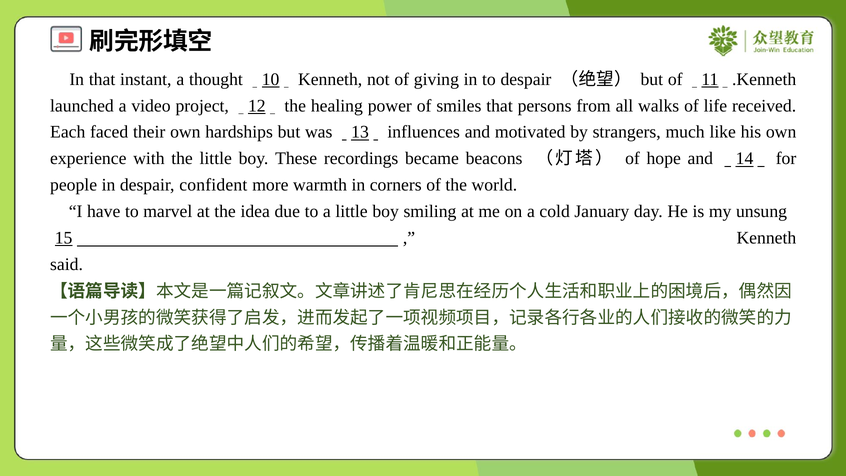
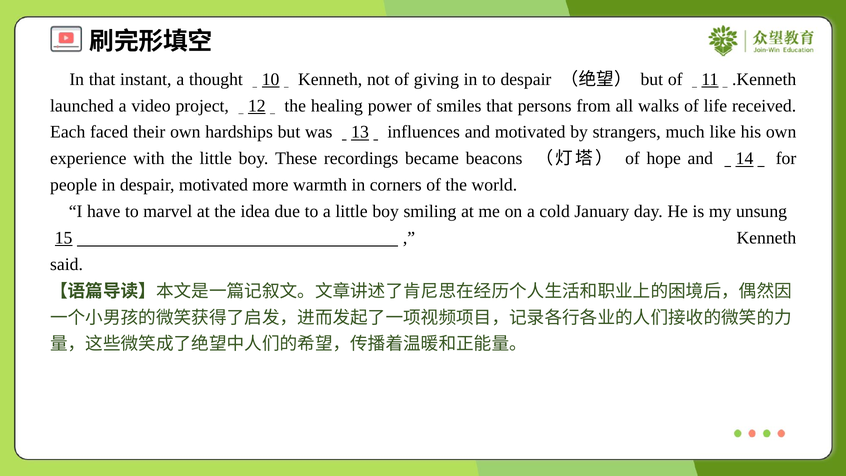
despair confident: confident -> motivated
